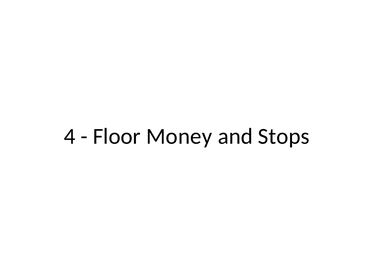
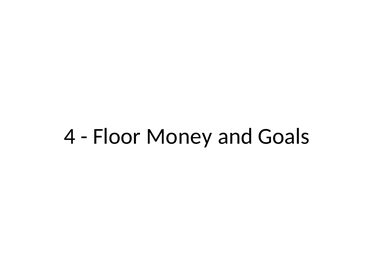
Stops: Stops -> Goals
